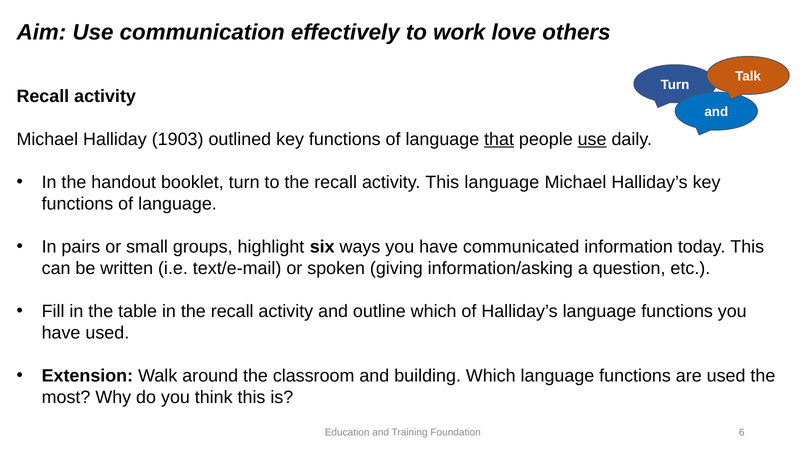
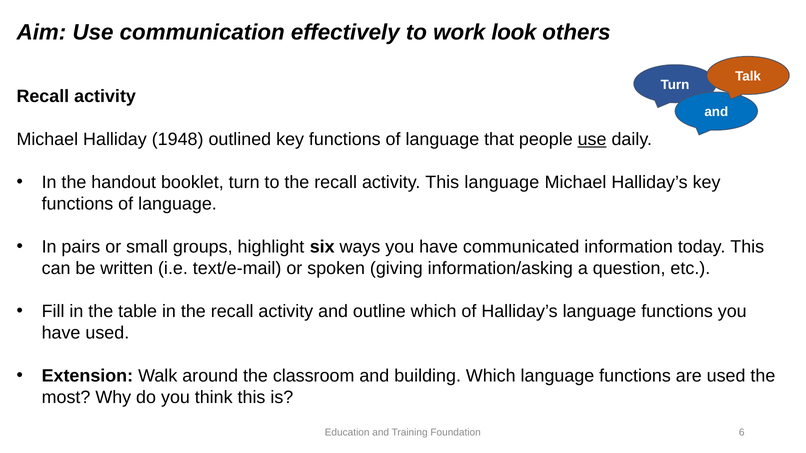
love: love -> look
1903: 1903 -> 1948
that underline: present -> none
